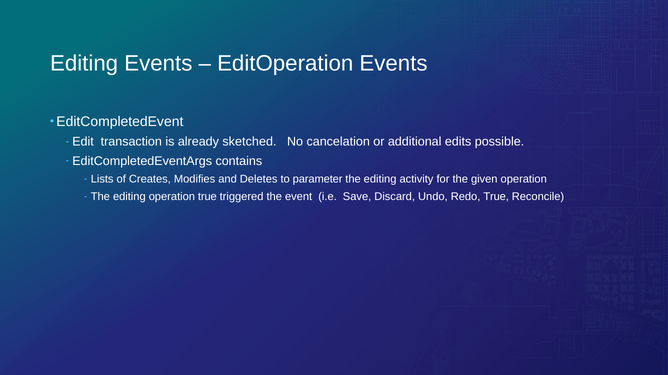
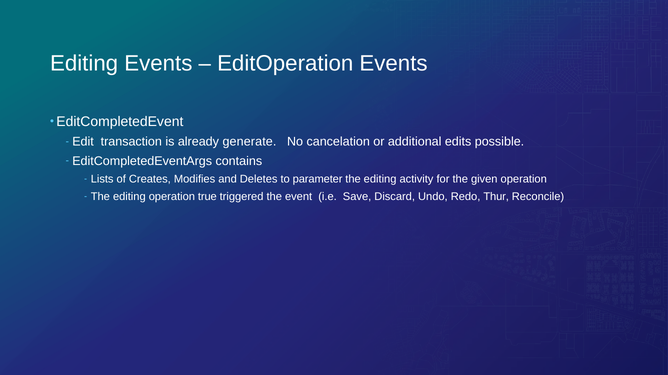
sketched: sketched -> generate
Redo True: True -> Thur
